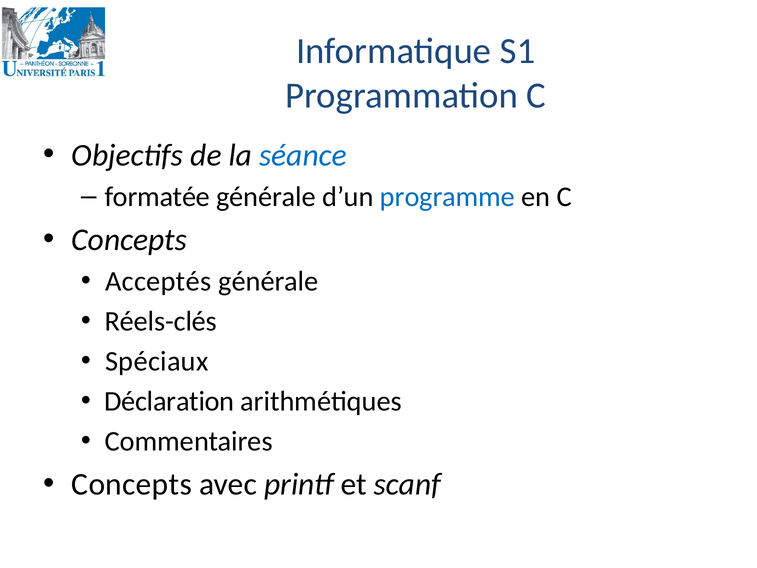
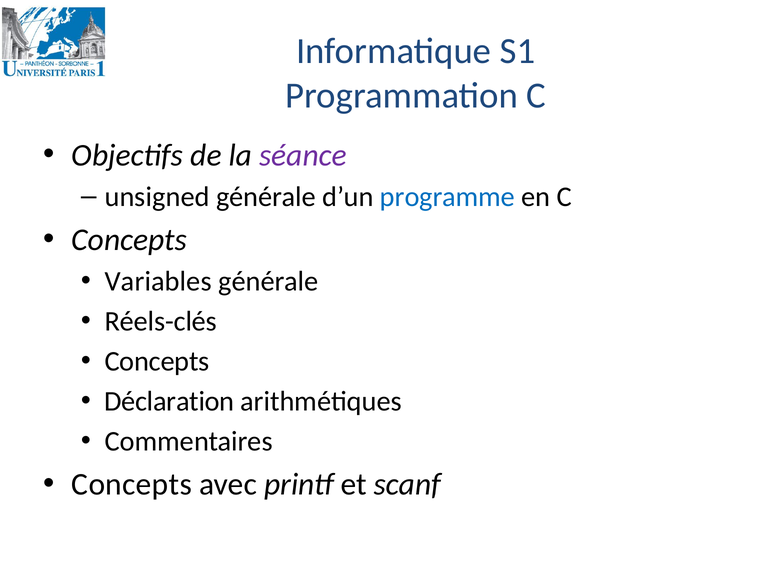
séance colour: blue -> purple
formatée: formatée -> unsigned
Acceptés: Acceptés -> Variables
Spéciaux at (157, 361): Spéciaux -> Concepts
